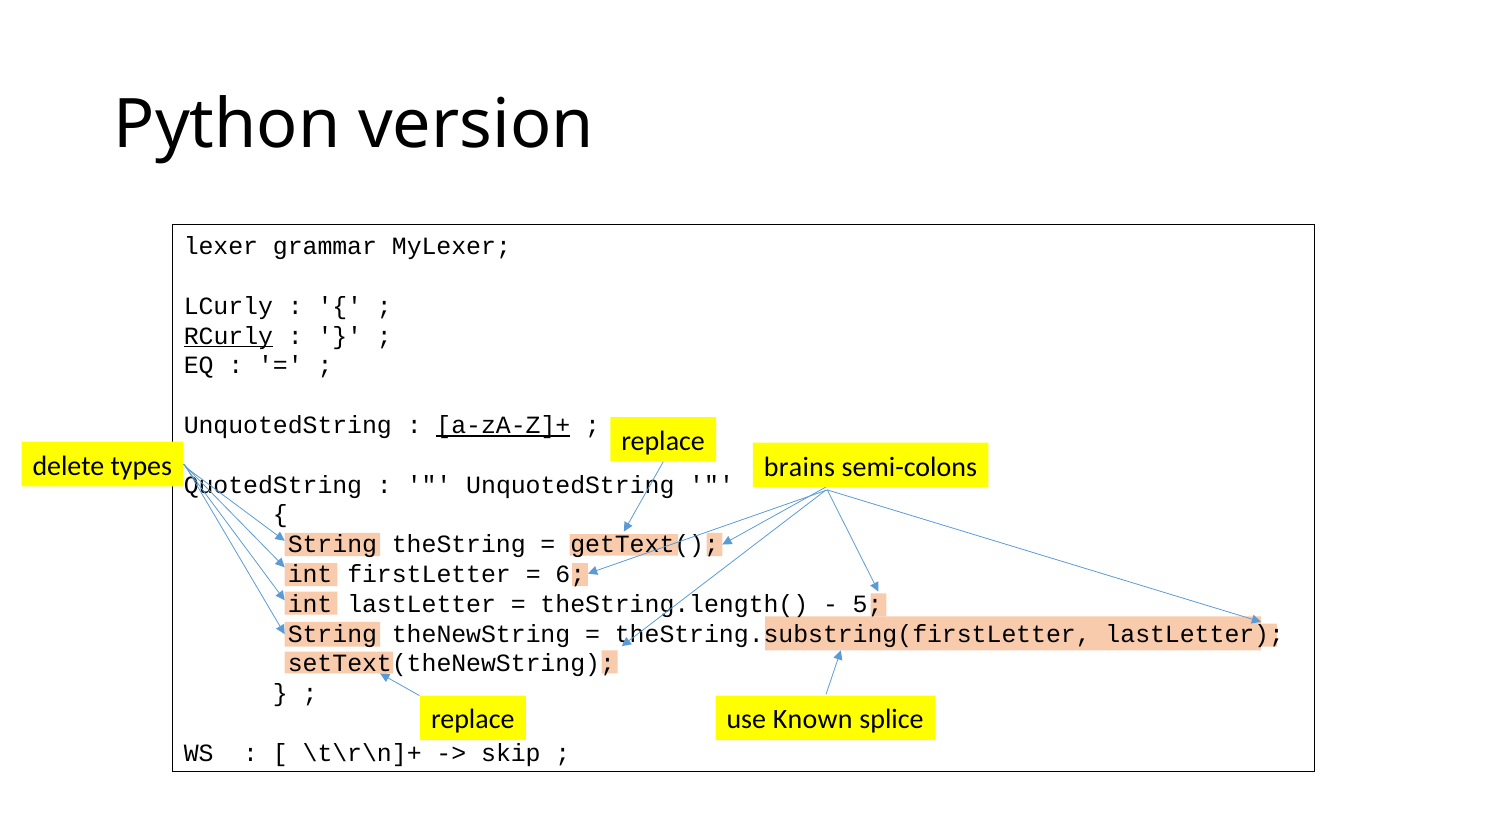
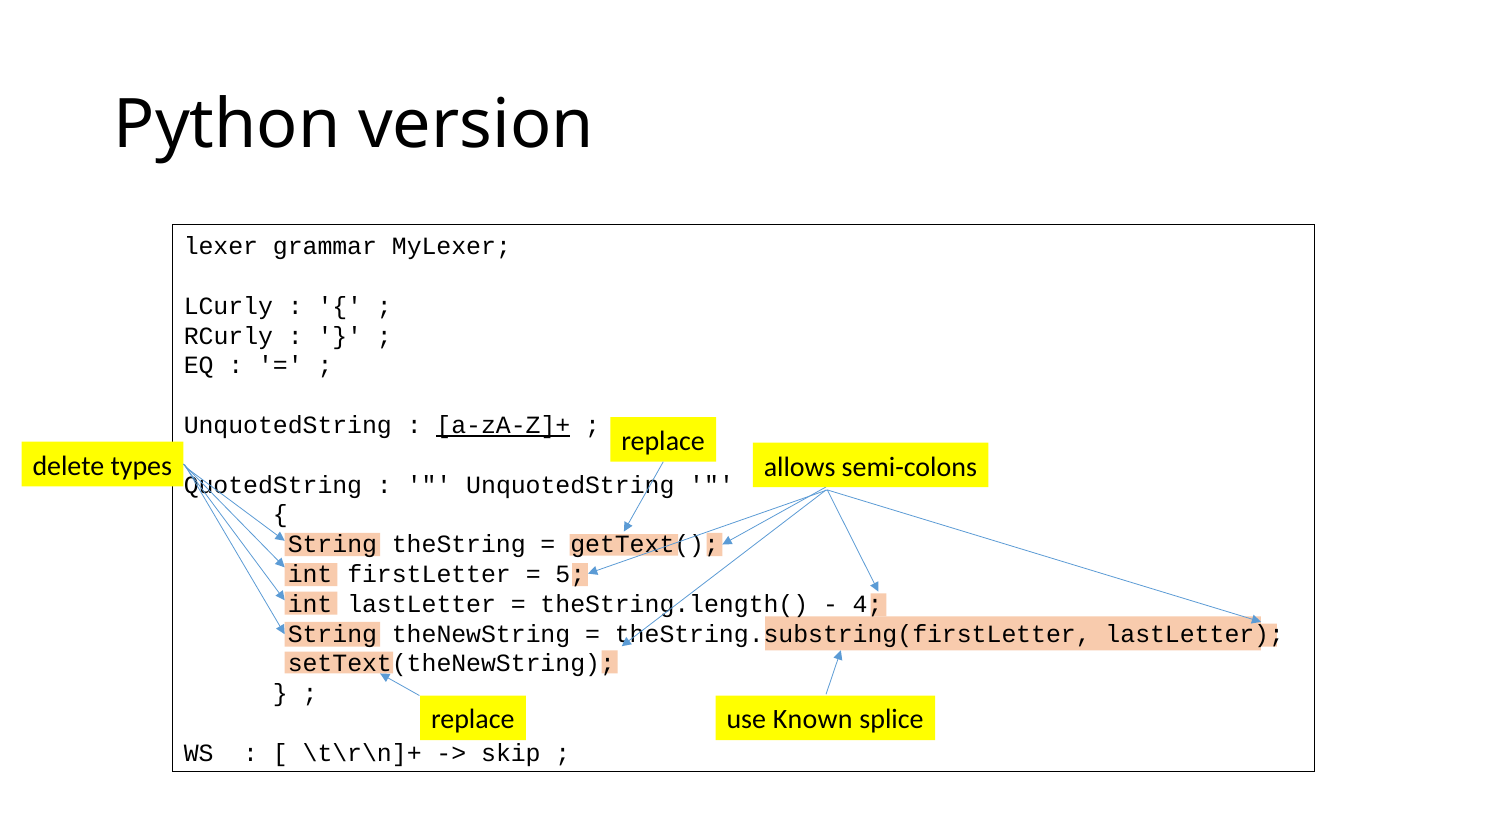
RCurly underline: present -> none
brains: brains -> allows
6: 6 -> 5
5: 5 -> 4
